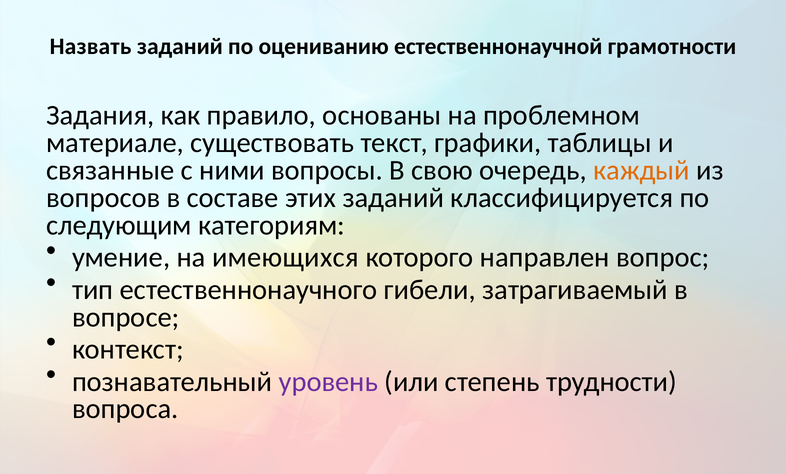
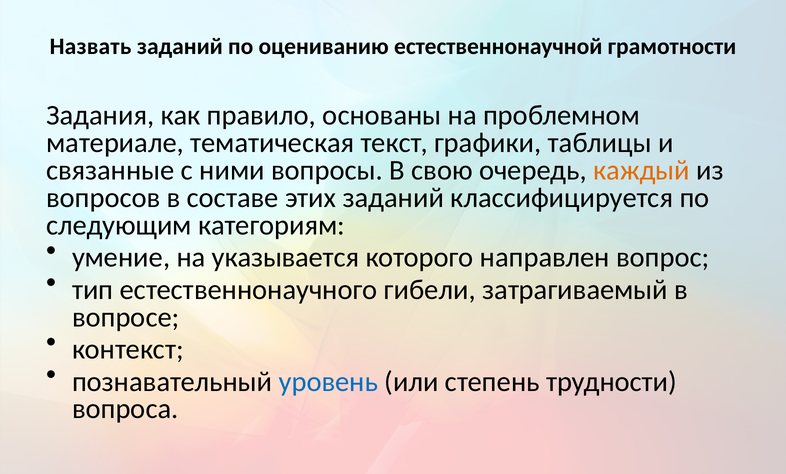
существовать: существовать -> тематическая
имеющихся: имеющихся -> указывается
уровень colour: purple -> blue
